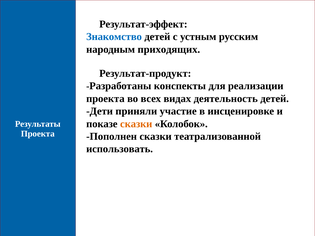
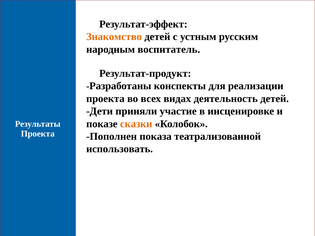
Знакомство colour: blue -> orange
приходящих: приходящих -> воспитатель
Пополнен сказки: сказки -> показа
